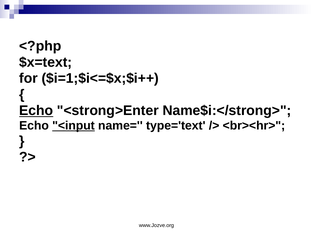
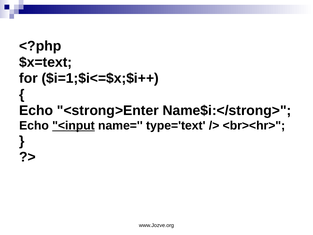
Echo at (36, 111) underline: present -> none
